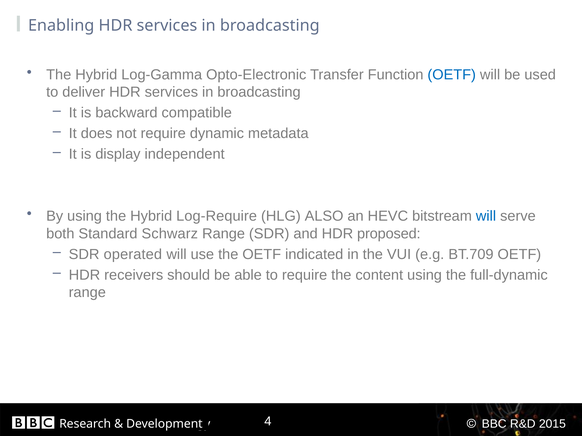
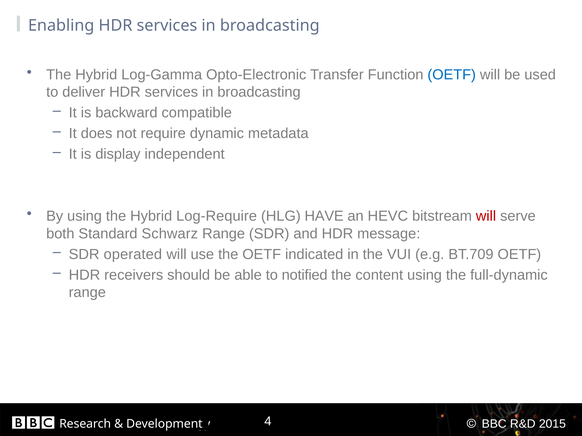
ALSO: ALSO -> HAVE
will at (486, 216) colour: blue -> red
proposed: proposed -> message
to require: require -> notified
